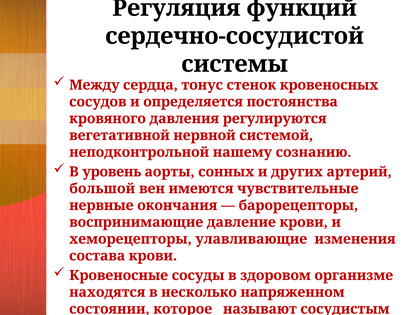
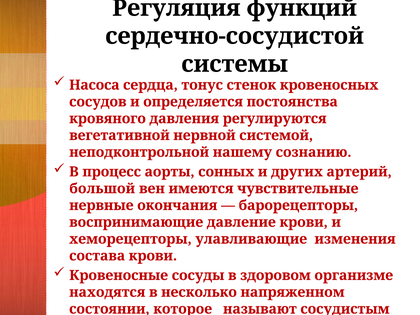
Между: Между -> Насоса
уровень: уровень -> процесс
